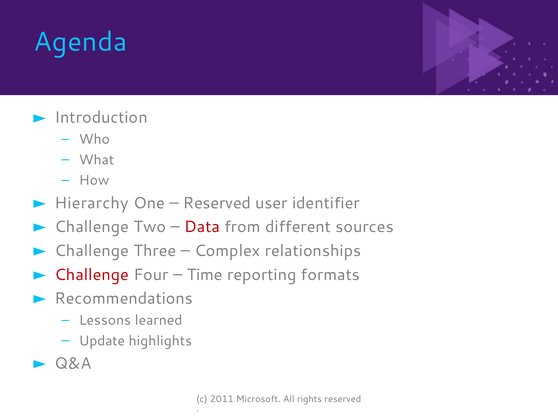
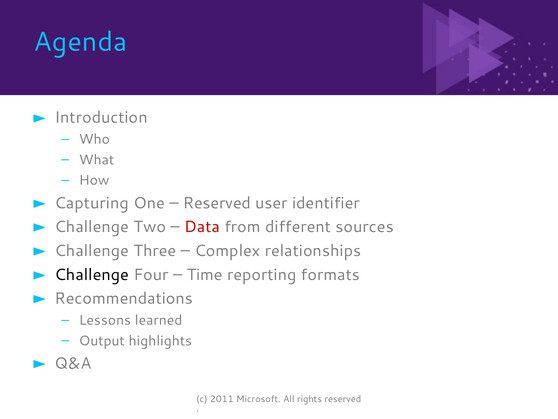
Hierarchy: Hierarchy -> Capturing
Challenge at (92, 274) colour: red -> black
Update: Update -> Output
